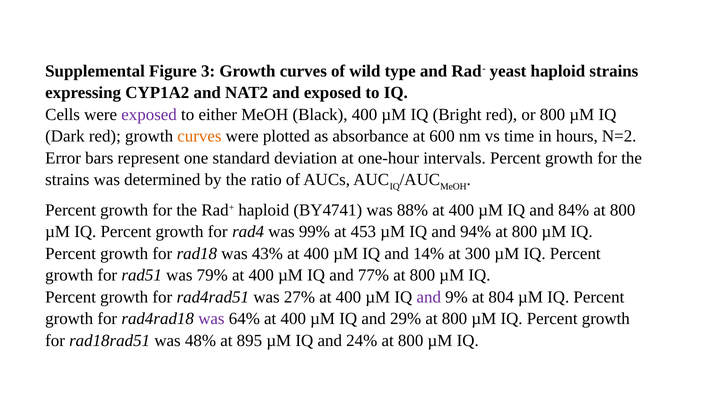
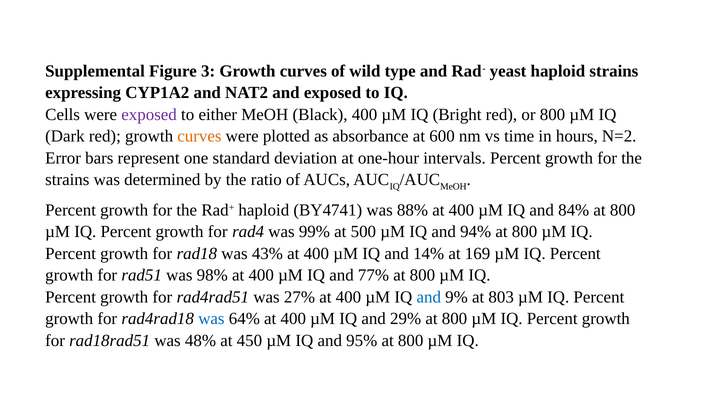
453: 453 -> 500
300: 300 -> 169
79%: 79% -> 98%
and at (429, 297) colour: purple -> blue
804: 804 -> 803
was at (211, 319) colour: purple -> blue
895: 895 -> 450
24%: 24% -> 95%
